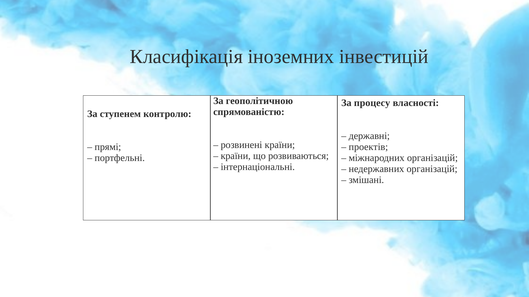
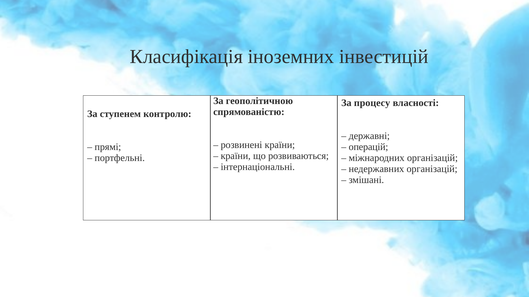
проектів: проектів -> операцій
